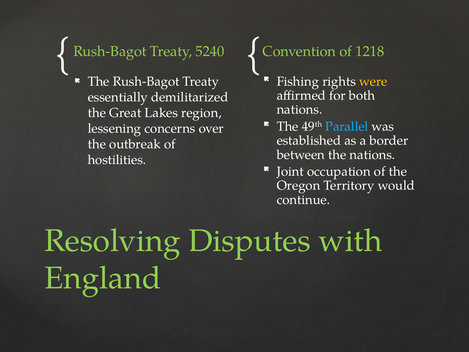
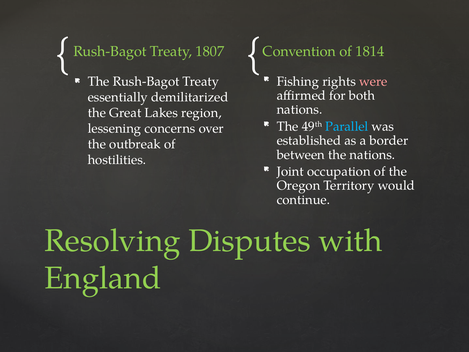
5240: 5240 -> 1807
1218: 1218 -> 1814
were colour: yellow -> pink
